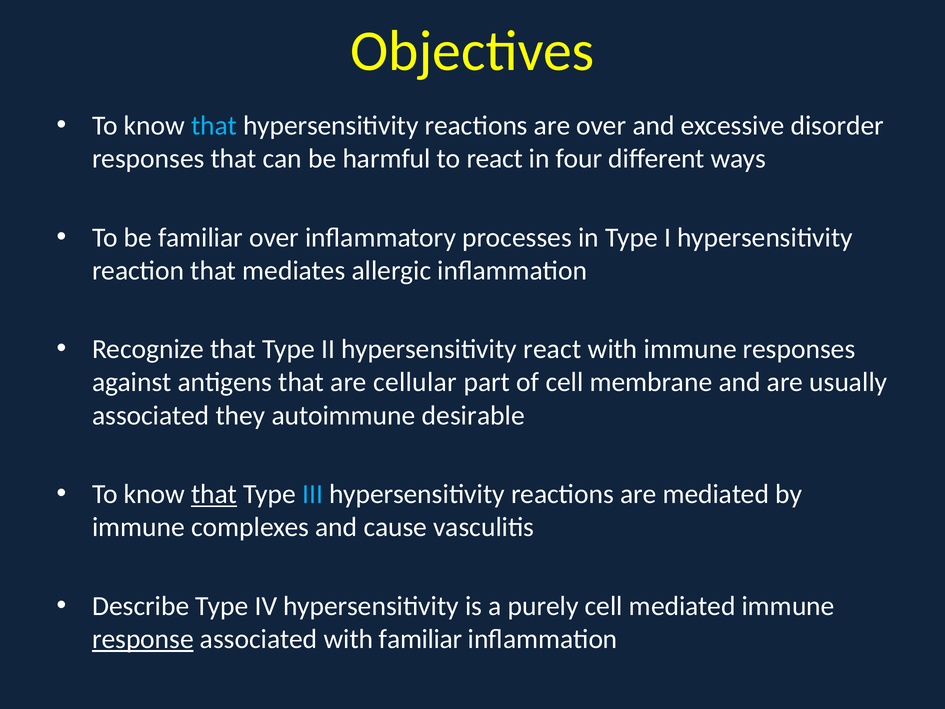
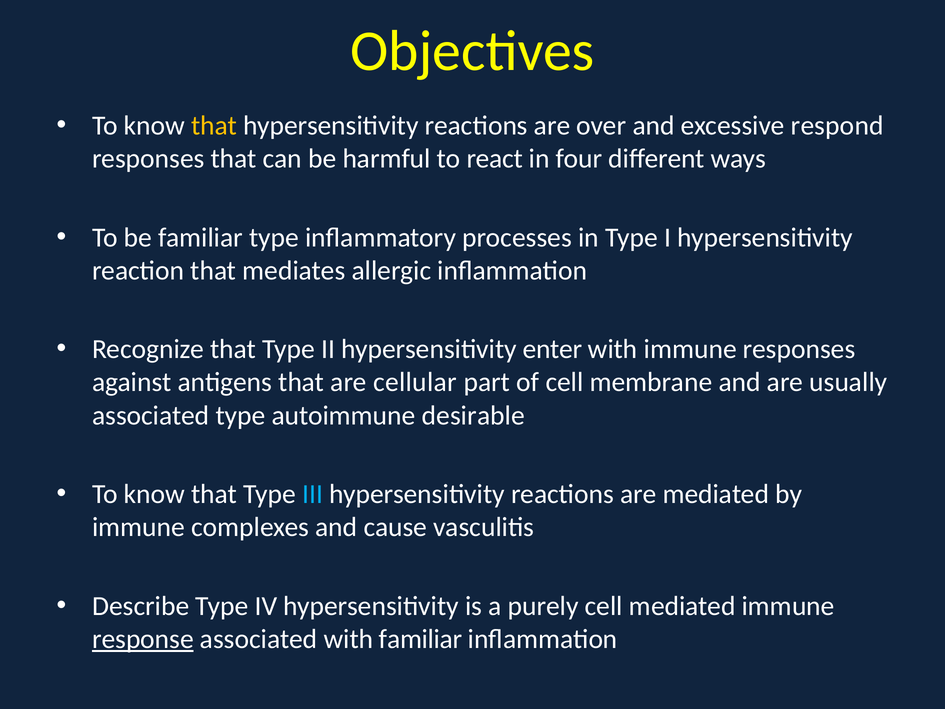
that at (214, 126) colour: light blue -> yellow
disorder: disorder -> respond
familiar over: over -> type
hypersensitivity react: react -> enter
associated they: they -> type
that at (214, 494) underline: present -> none
